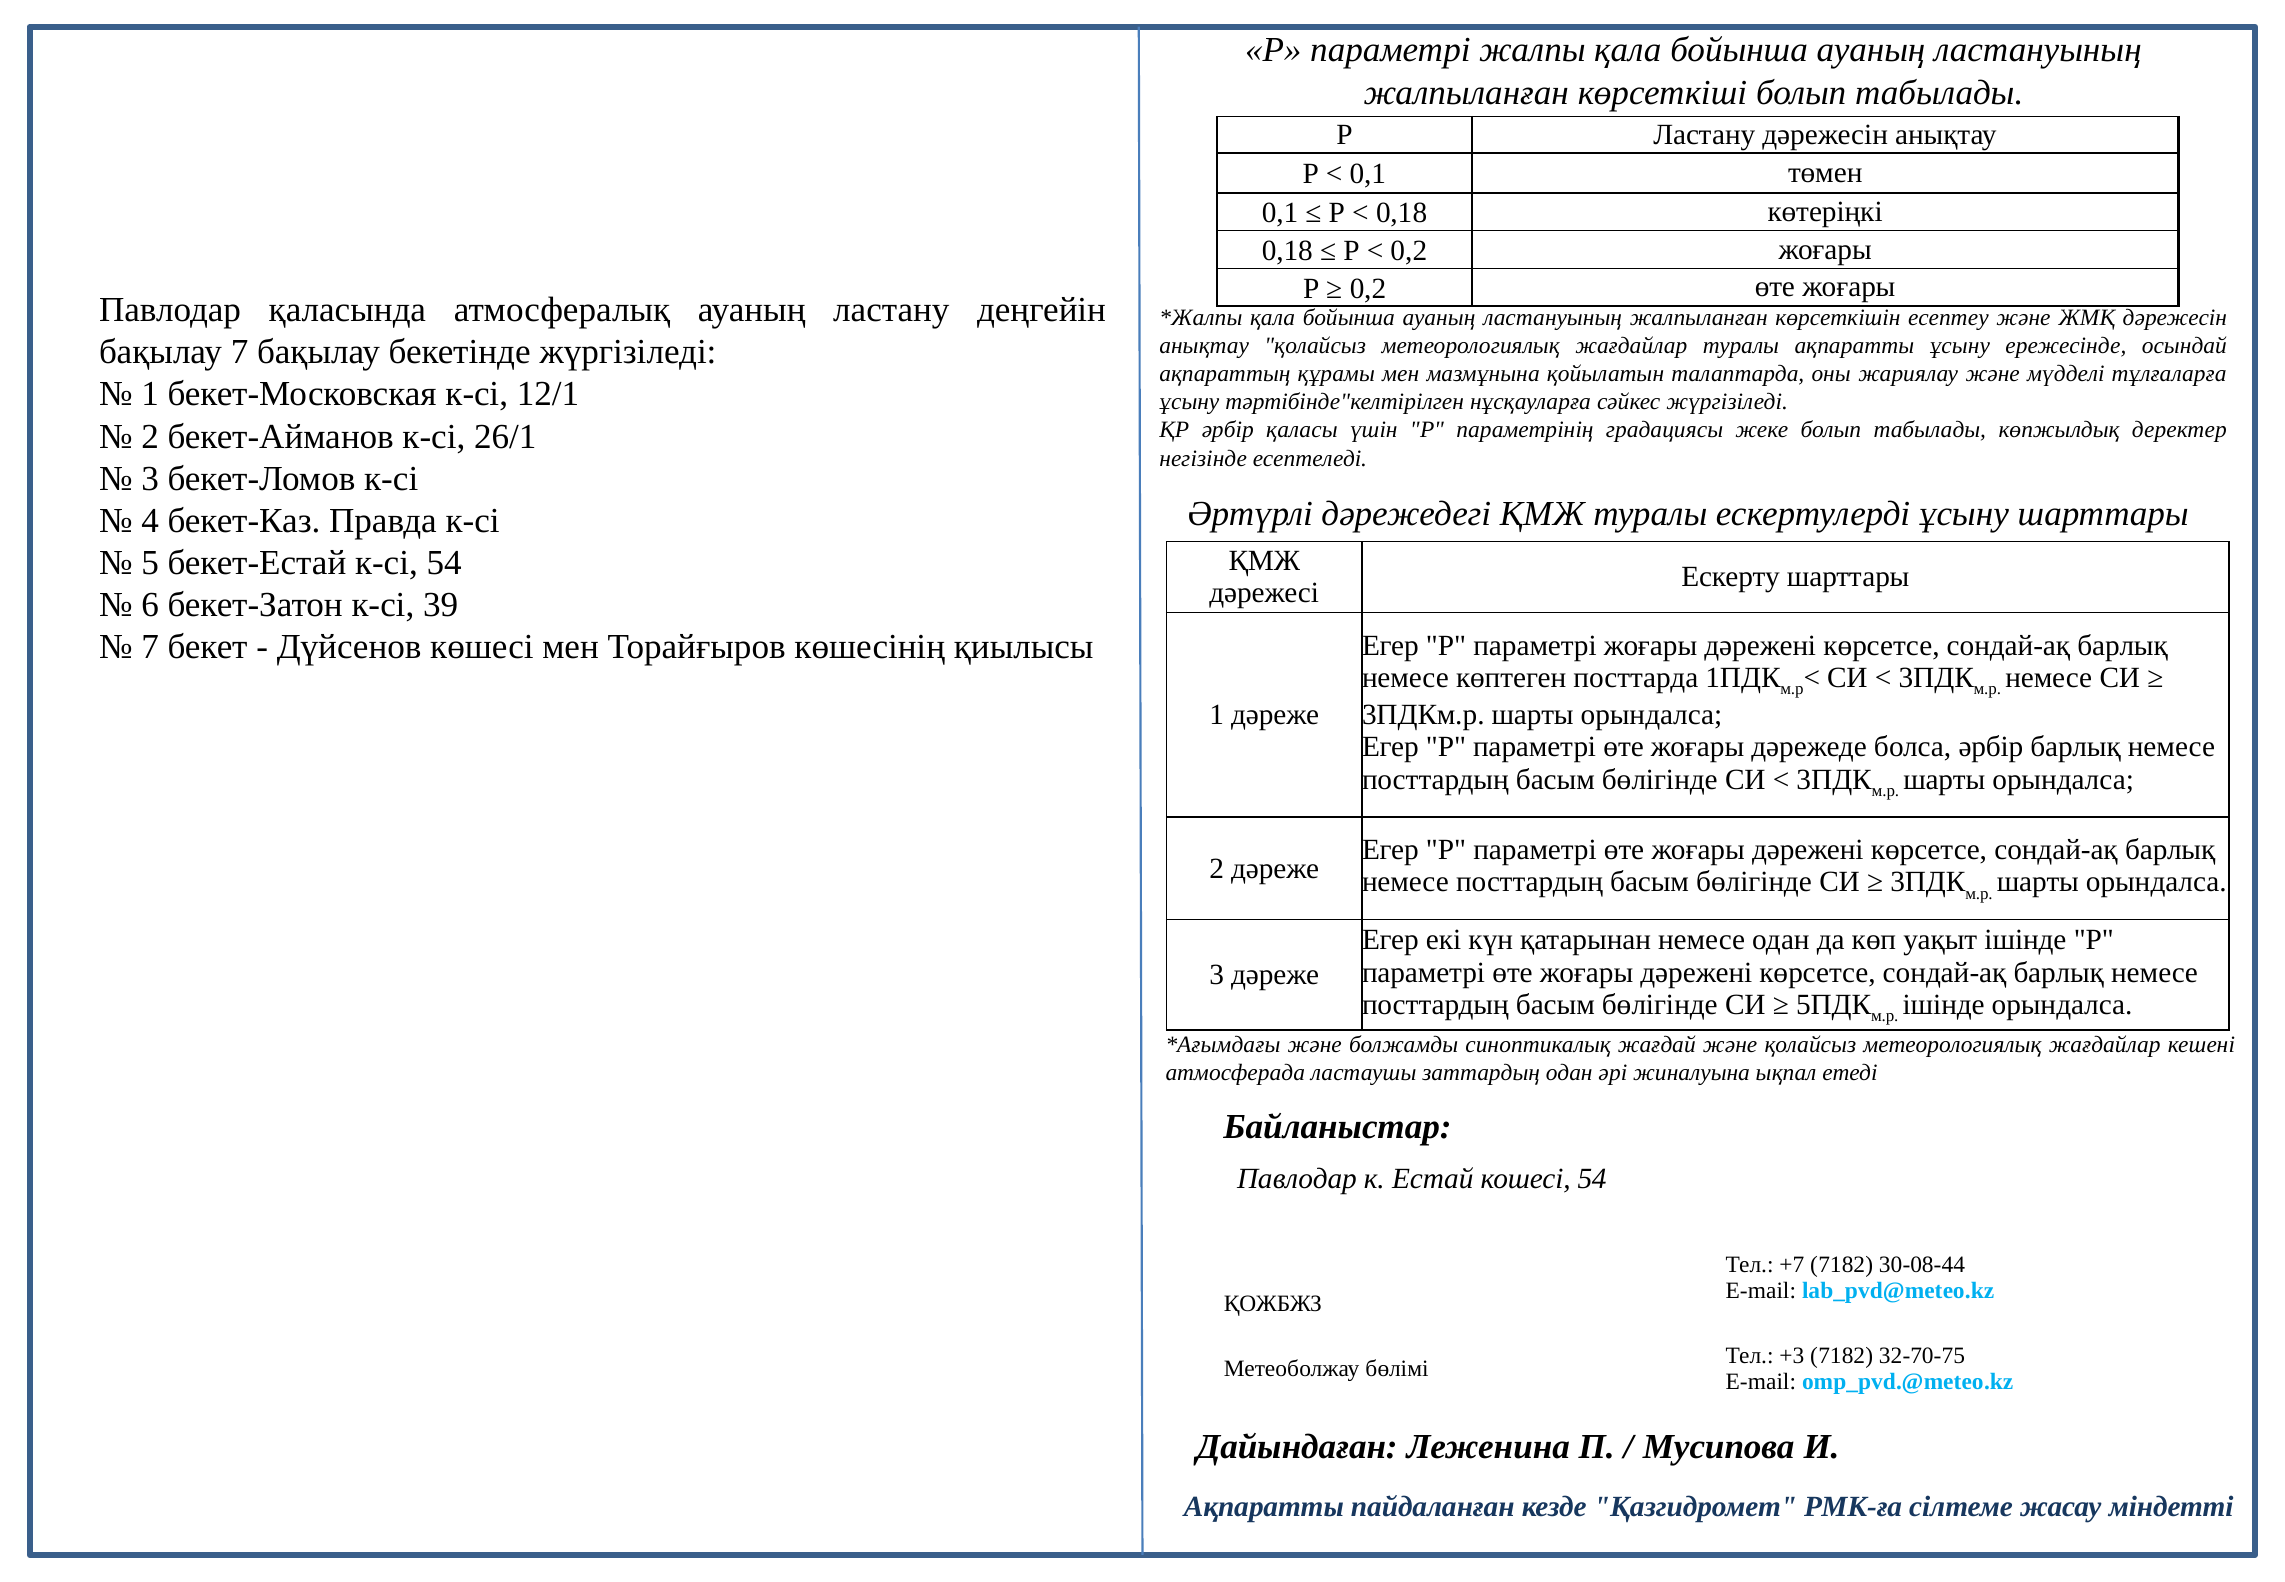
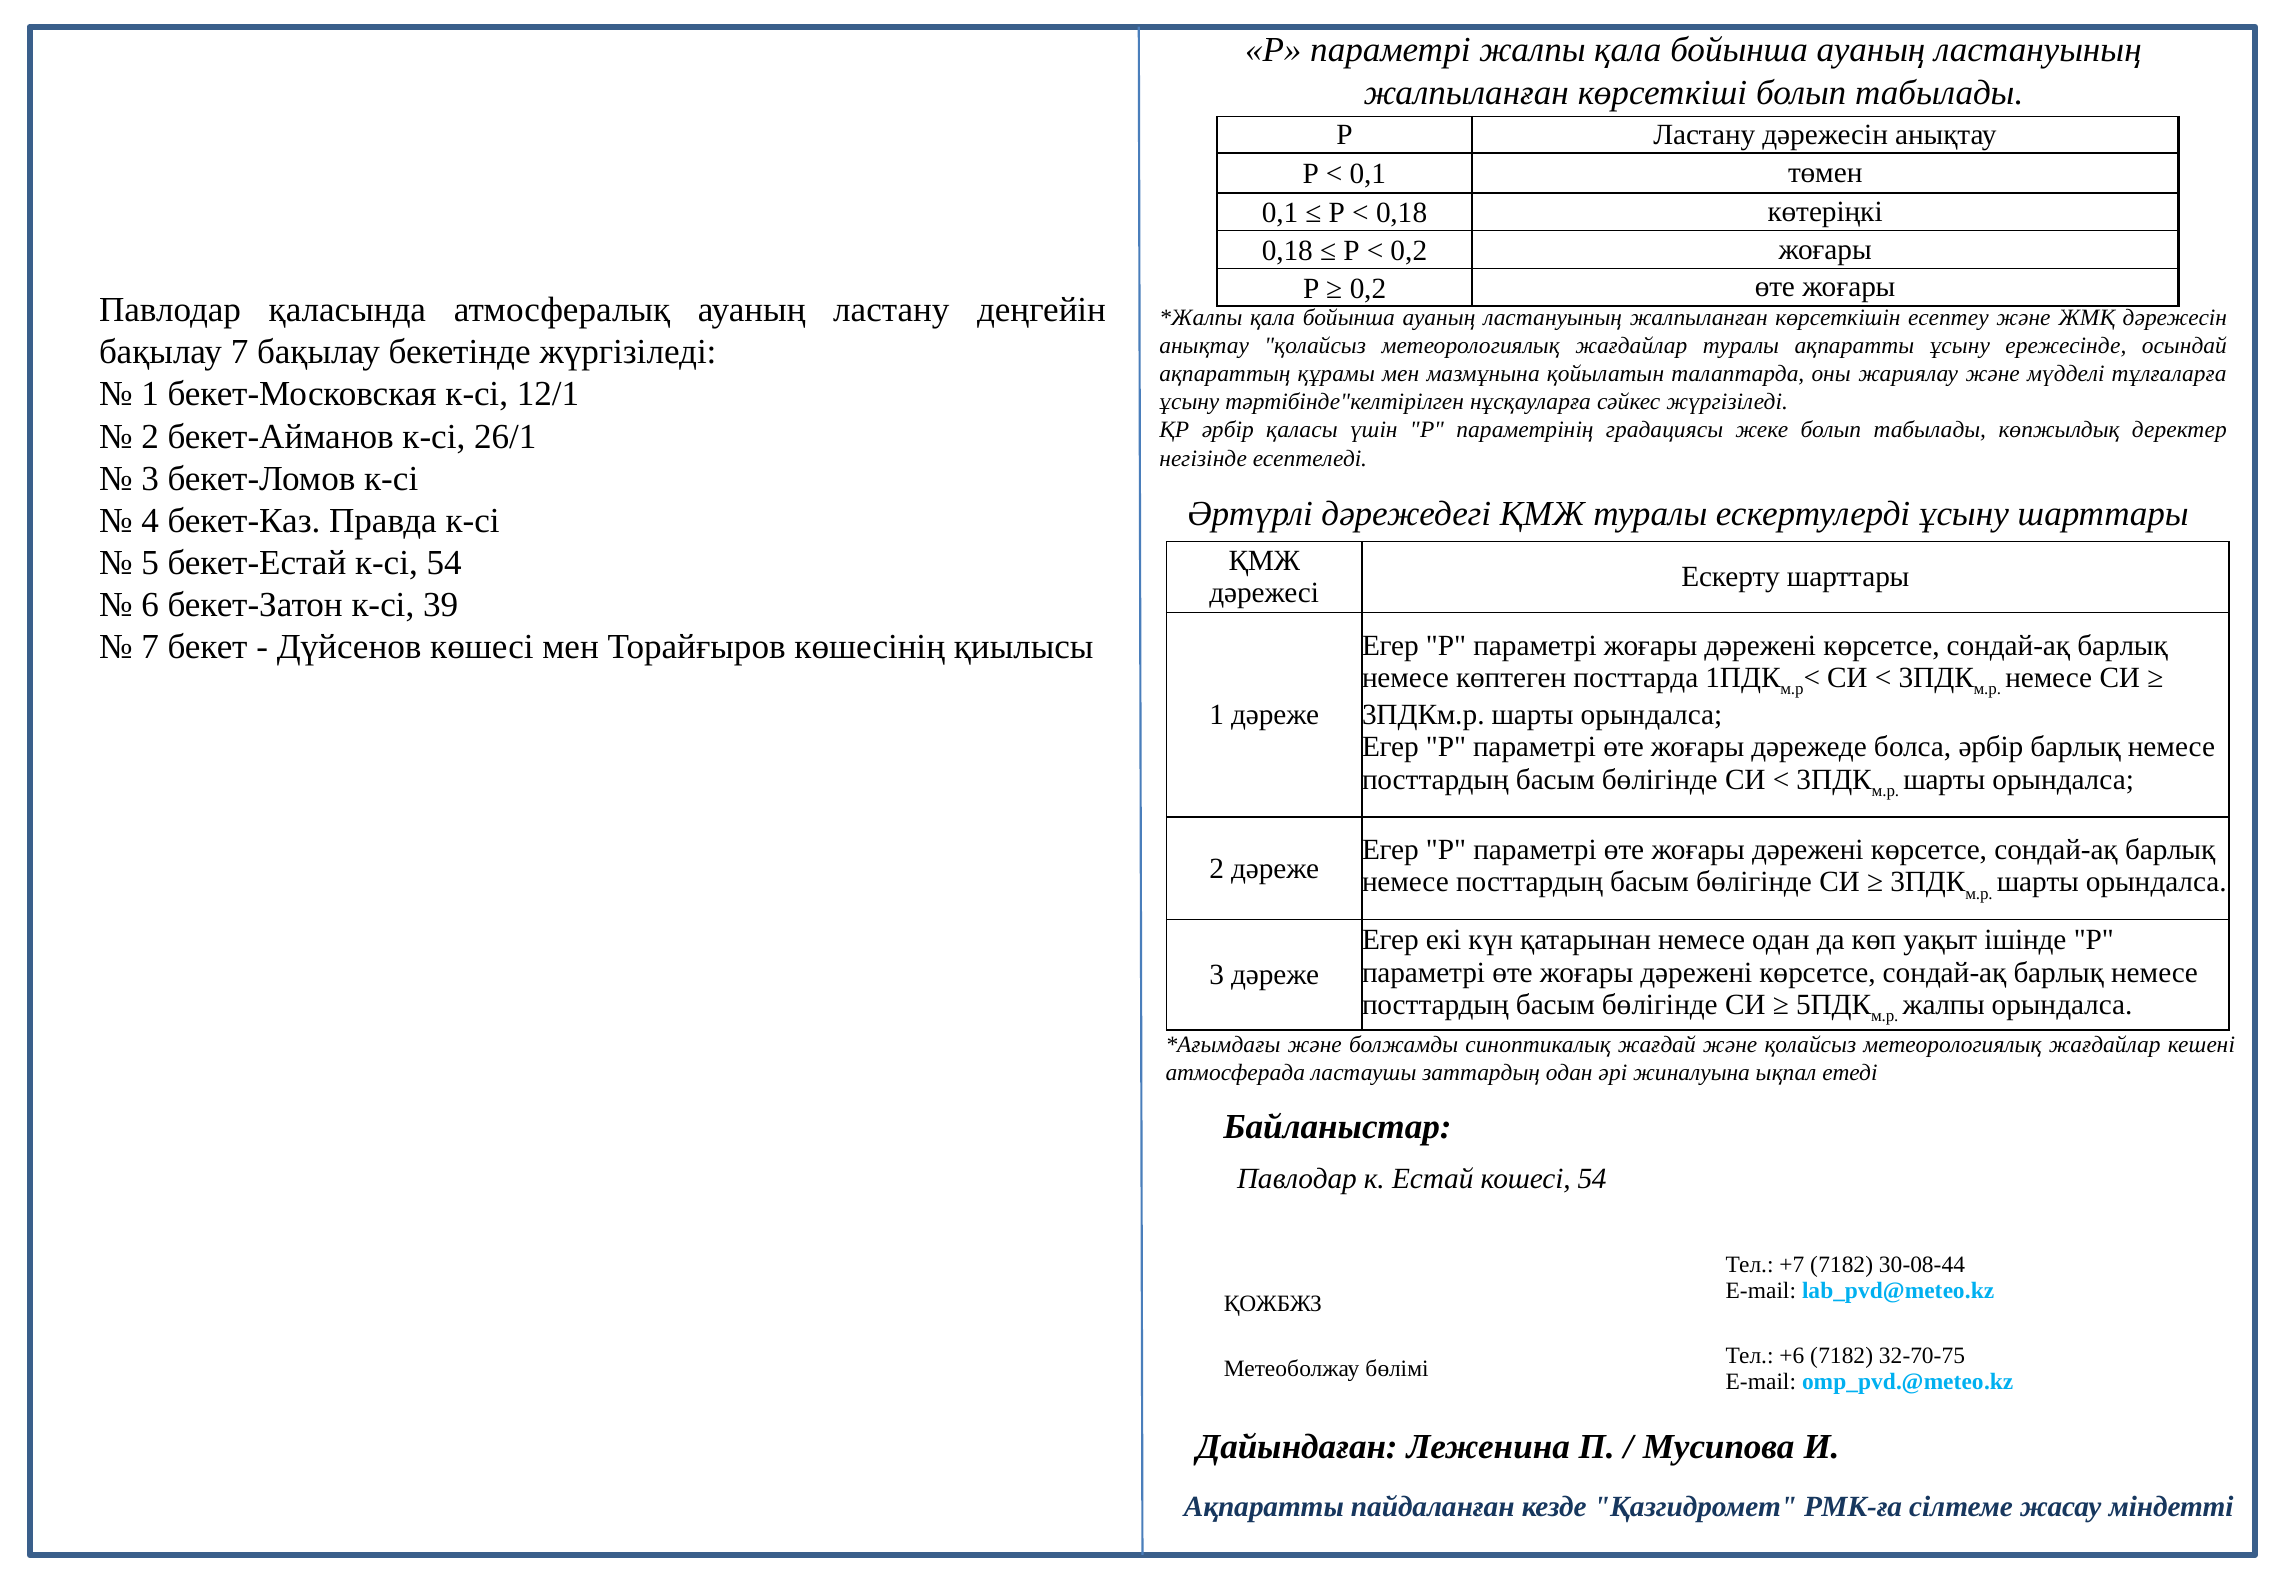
ішінде at (1944, 1005): ішінде -> жалпы
+3: +3 -> +6
